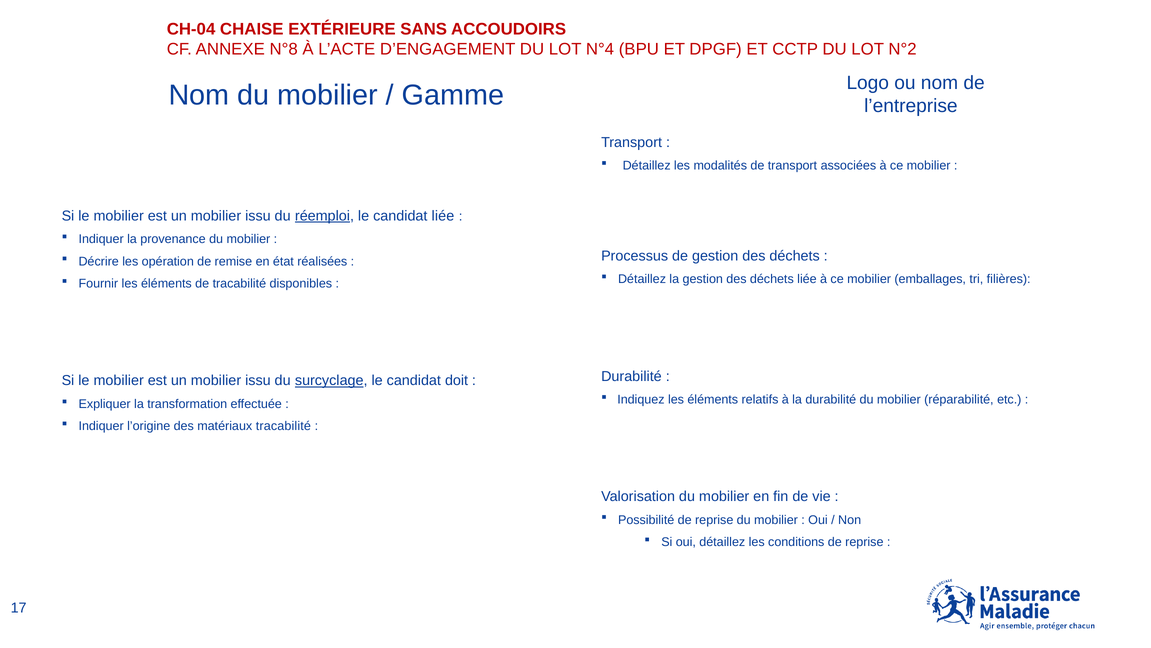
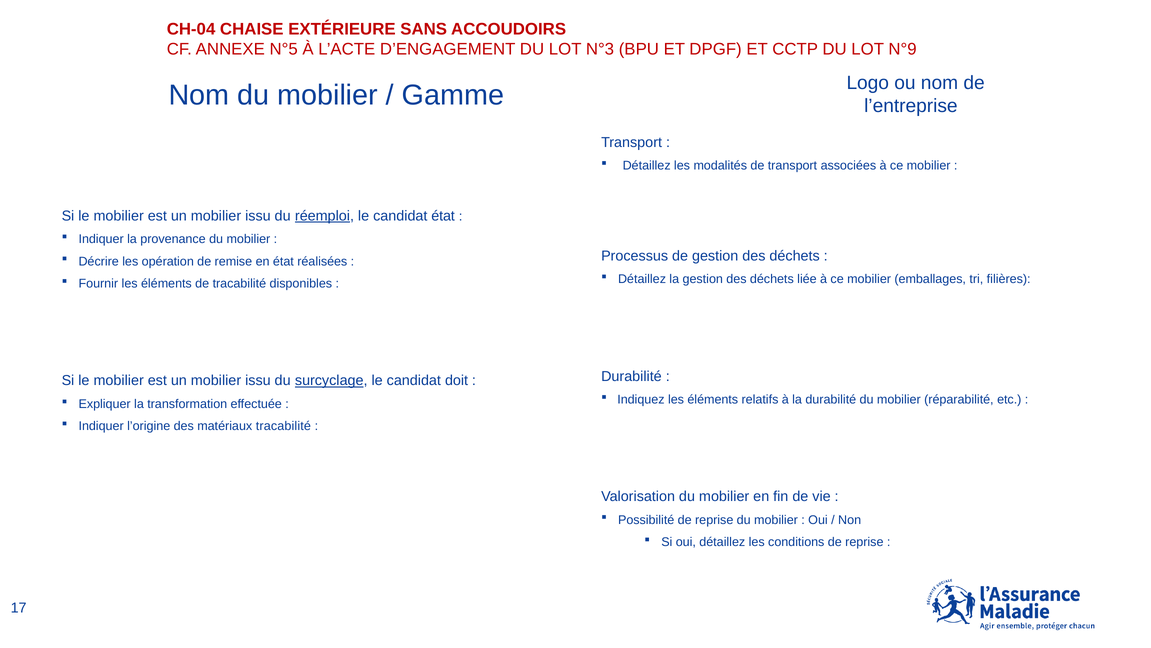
N°8: N°8 -> N°5
N°4: N°4 -> N°3
N°2: N°2 -> N°9
candidat liée: liée -> état
